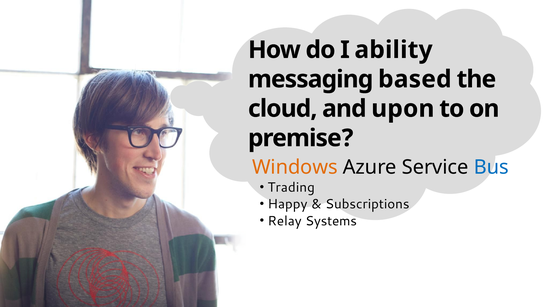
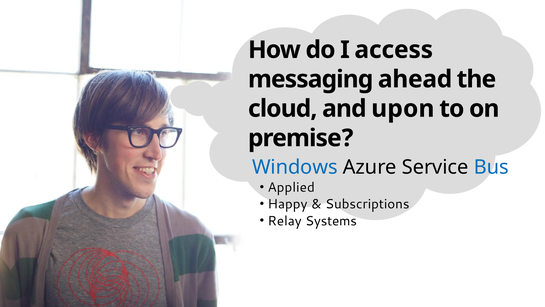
ability: ability -> access
based: based -> ahead
Windows colour: orange -> blue
Trading: Trading -> Applied
